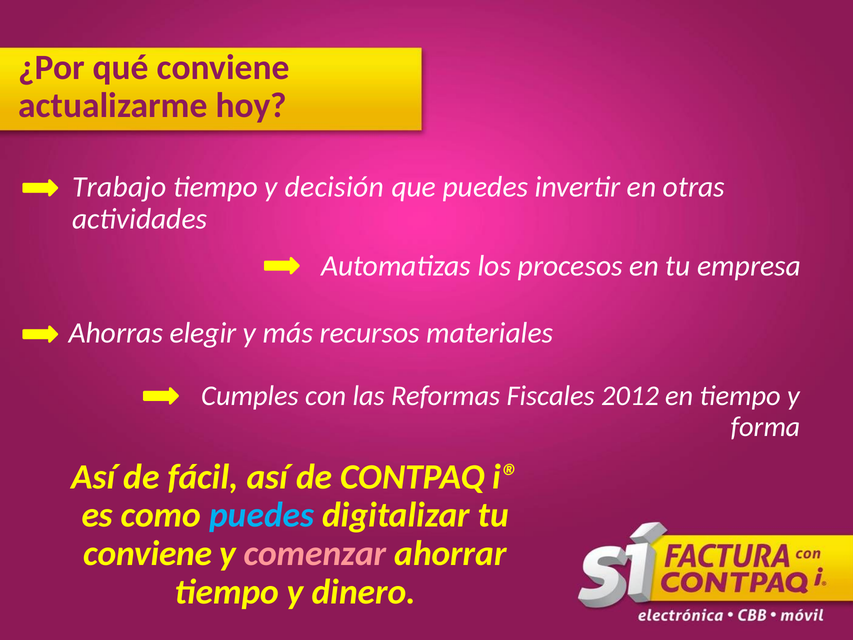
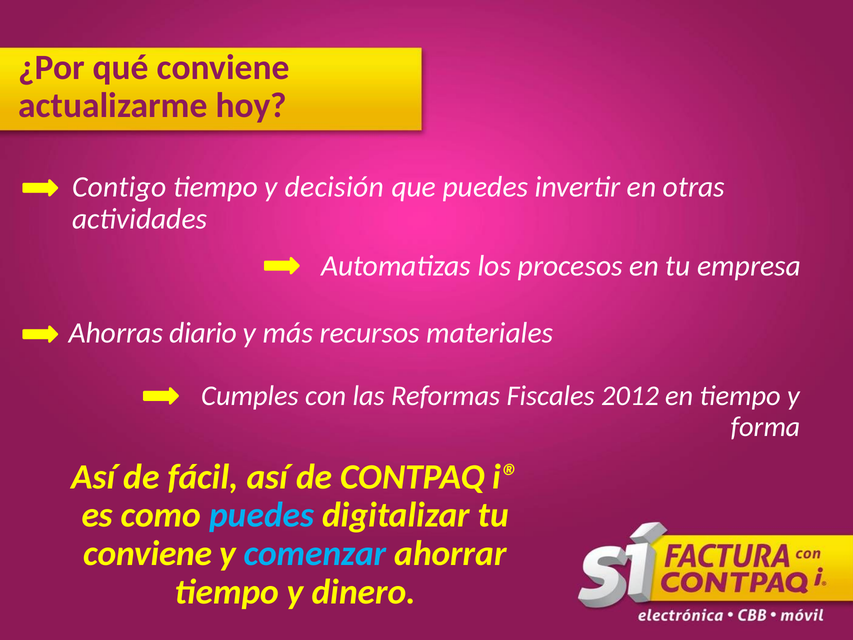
Trabajo: Trabajo -> Contigo
elegir: elegir -> diario
comenzar colour: pink -> light blue
